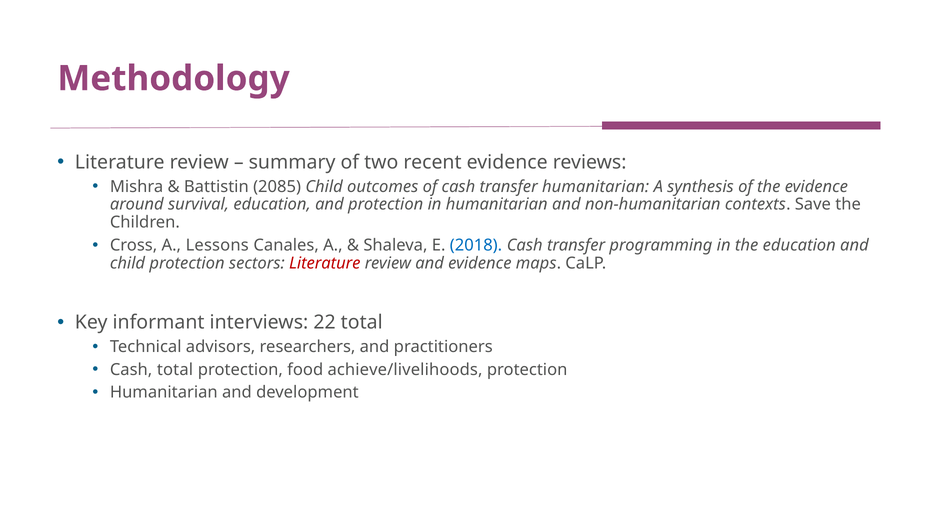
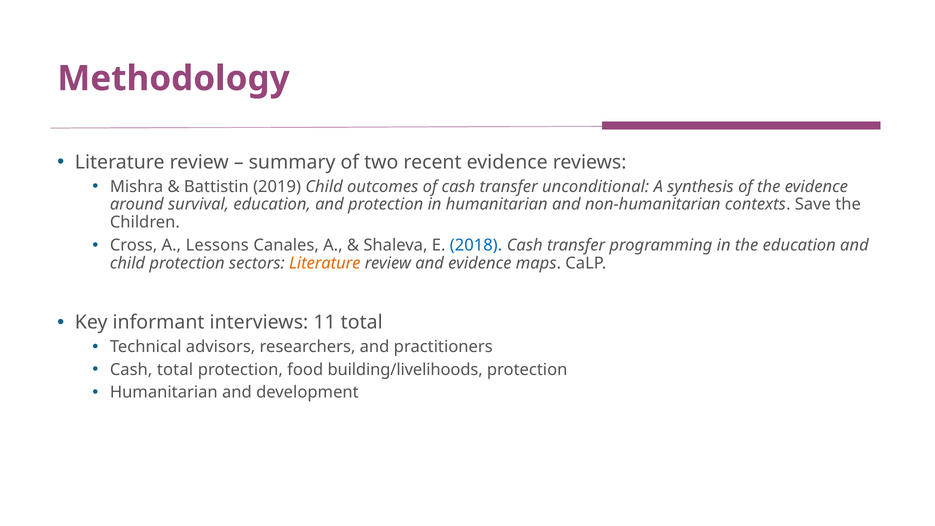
2085: 2085 -> 2019
transfer humanitarian: humanitarian -> unconditional
Literature at (325, 263) colour: red -> orange
22: 22 -> 11
achieve/livelihoods: achieve/livelihoods -> building/livelihoods
